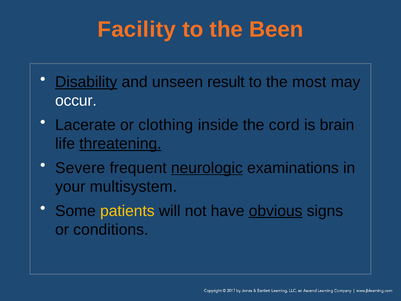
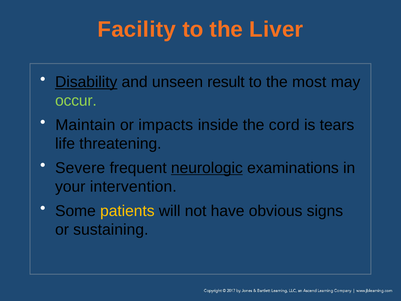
Been: Been -> Liver
occur colour: white -> light green
Lacerate: Lacerate -> Maintain
clothing: clothing -> impacts
brain: brain -> tears
threatening underline: present -> none
multisystem: multisystem -> intervention
obvious underline: present -> none
conditions: conditions -> sustaining
